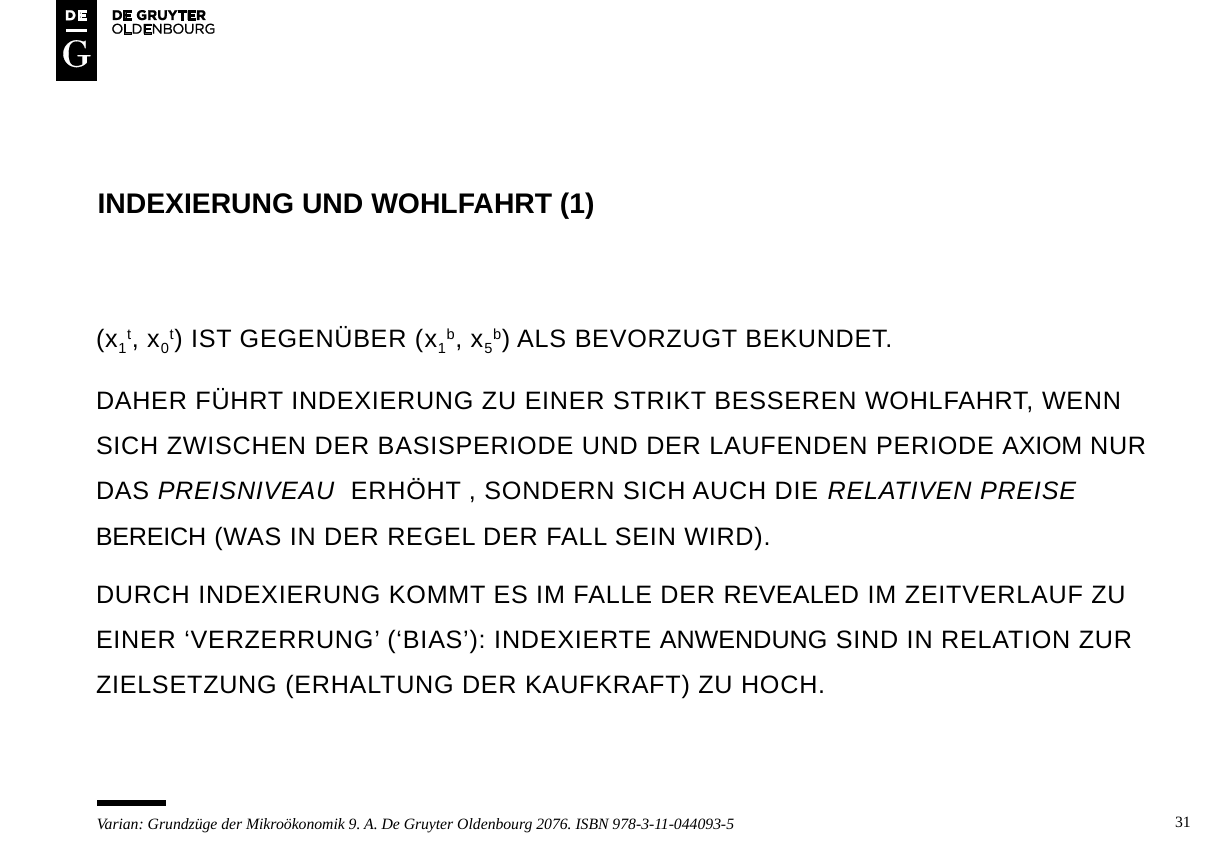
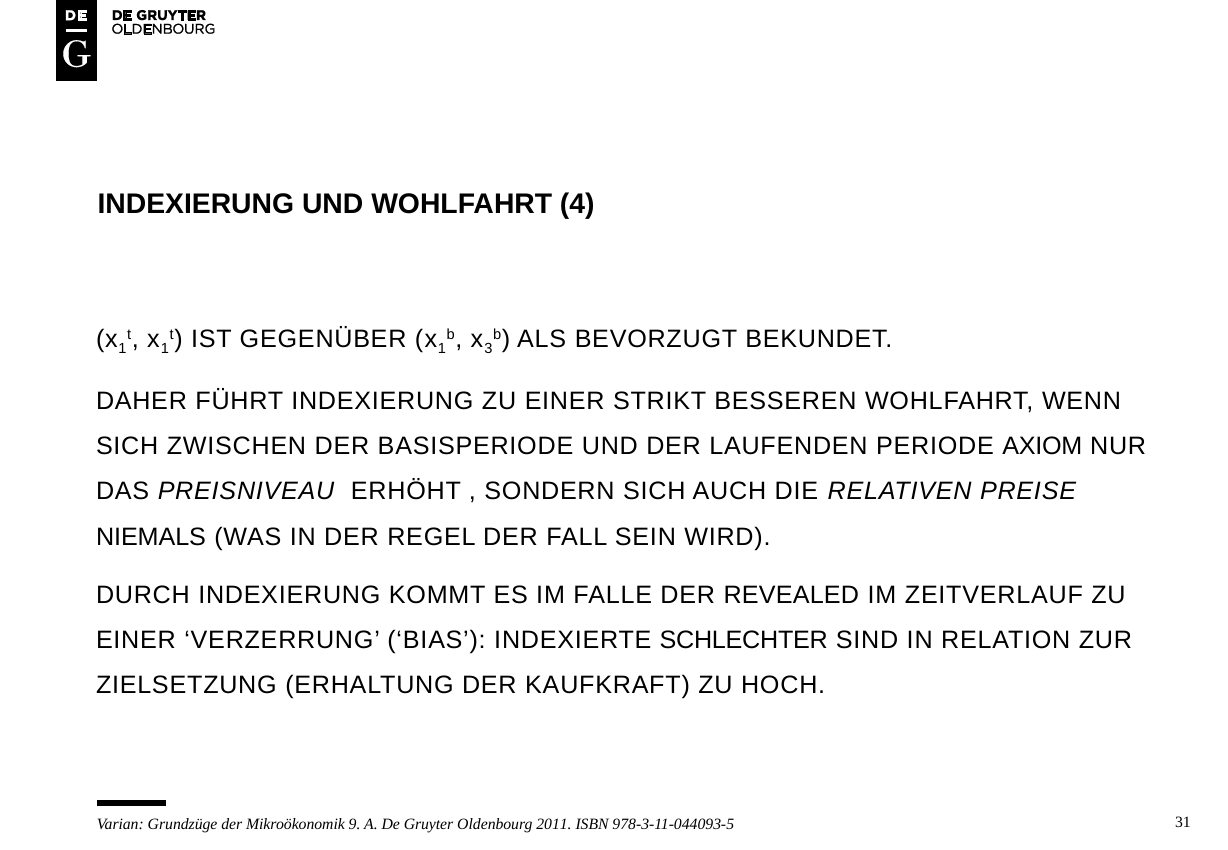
WOHLFAHRT 1: 1 -> 4
0 at (165, 349): 0 -> 1
5: 5 -> 3
BEREICH: BEREICH -> NIEMALS
ANWENDUNG: ANWENDUNG -> SCHLECHTER
2076: 2076 -> 2011
